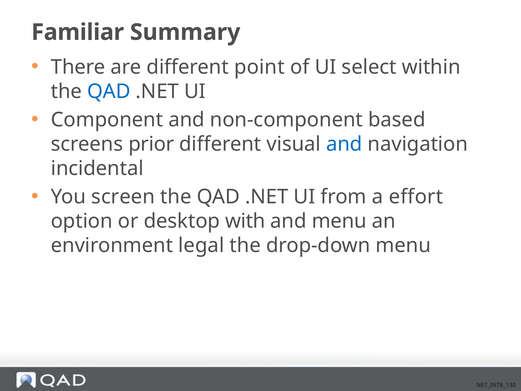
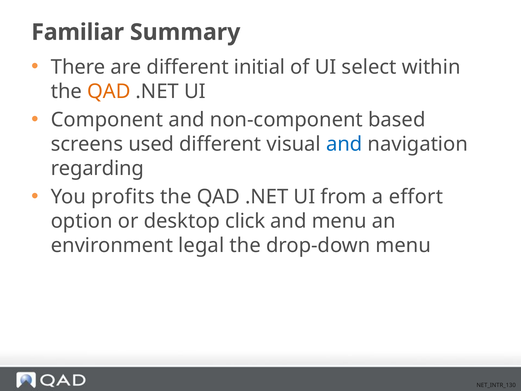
point: point -> initial
QAD at (109, 91) colour: blue -> orange
prior: prior -> used
incidental: incidental -> regarding
screen: screen -> profits
with: with -> click
